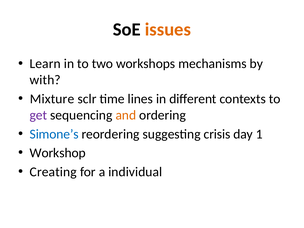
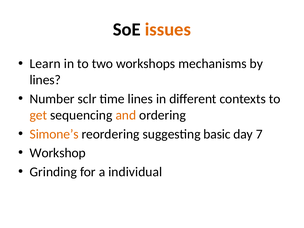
with at (45, 80): with -> lines
Mixture: Mixture -> Number
get colour: purple -> orange
Simone’s colour: blue -> orange
crisis: crisis -> basic
1: 1 -> 7
Creating: Creating -> Grinding
